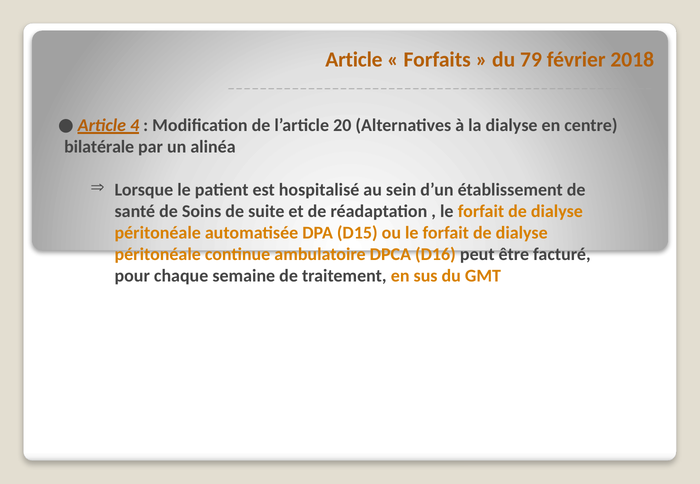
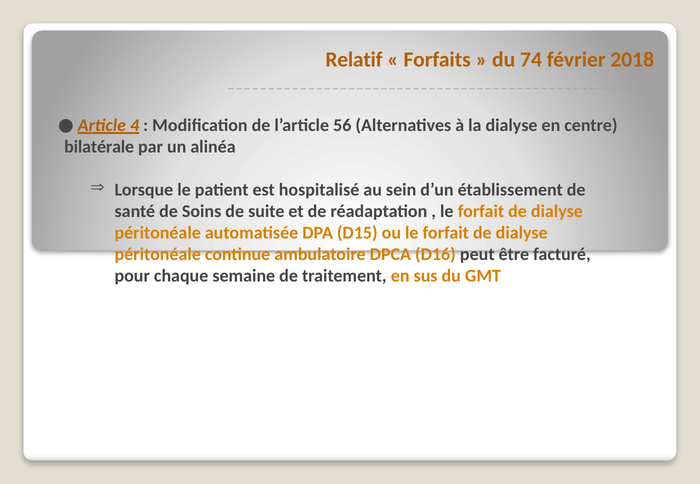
Article at (354, 60): Article -> Relatif
79: 79 -> 74
20: 20 -> 56
